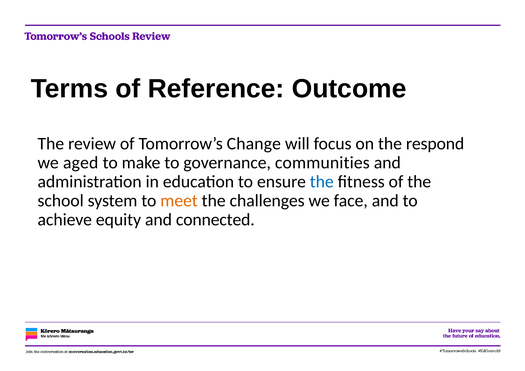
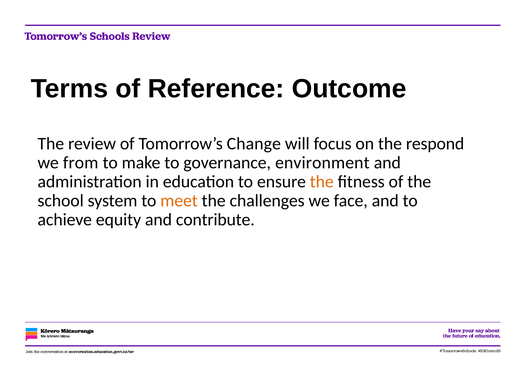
aged: aged -> from
communities: communities -> environment
the at (322, 182) colour: blue -> orange
connected: connected -> contribute
